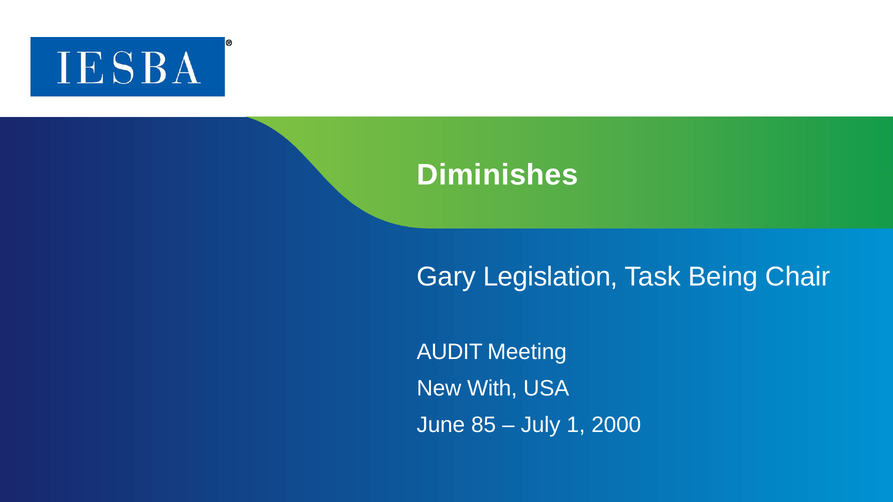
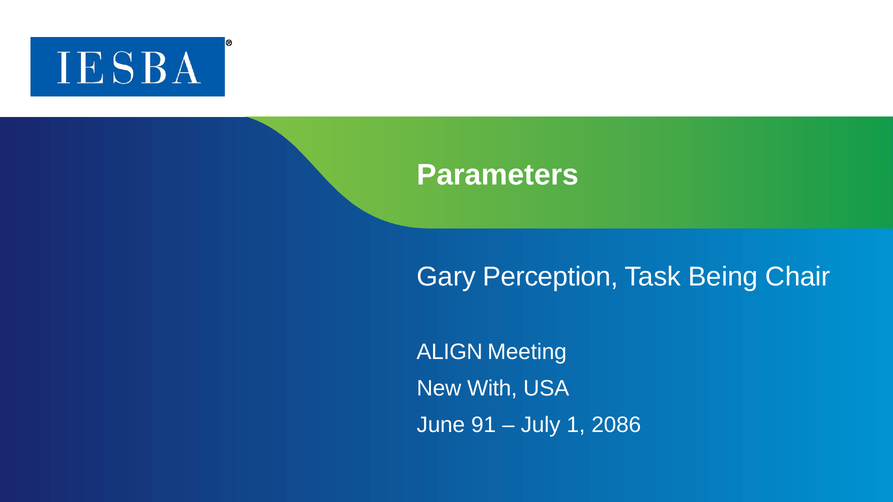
Diminishes: Diminishes -> Parameters
Legislation: Legislation -> Perception
AUDIT: AUDIT -> ALIGN
85: 85 -> 91
2000: 2000 -> 2086
